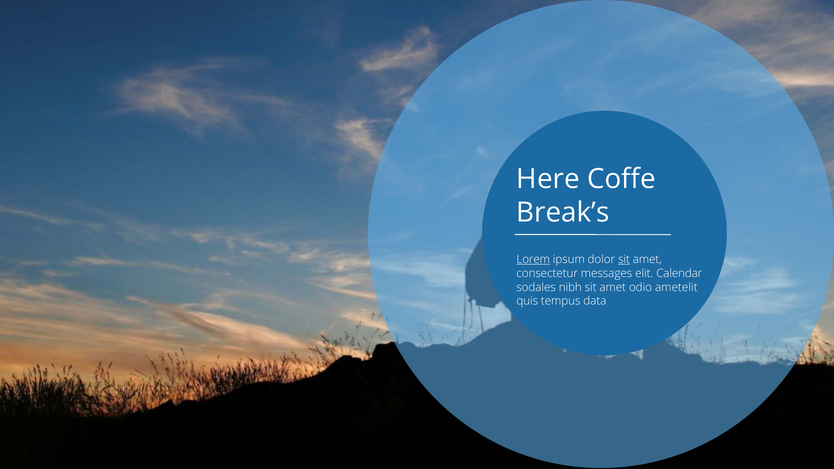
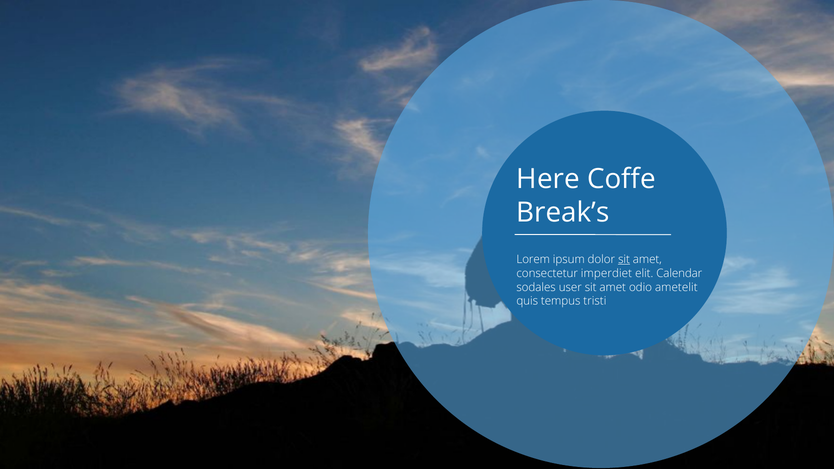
Lorem underline: present -> none
messages: messages -> imperdiet
nibh: nibh -> user
data: data -> tristi
